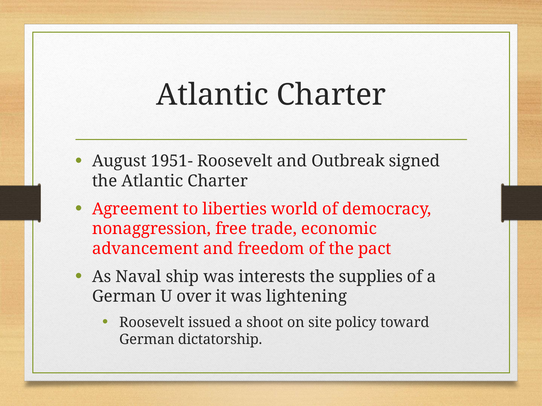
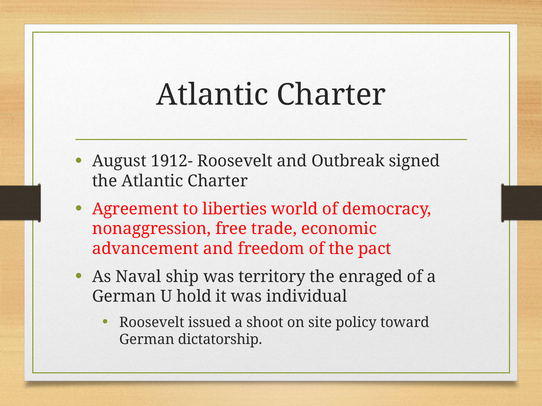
1951-: 1951- -> 1912-
interests: interests -> territory
supplies: supplies -> enraged
over: over -> hold
lightening: lightening -> individual
